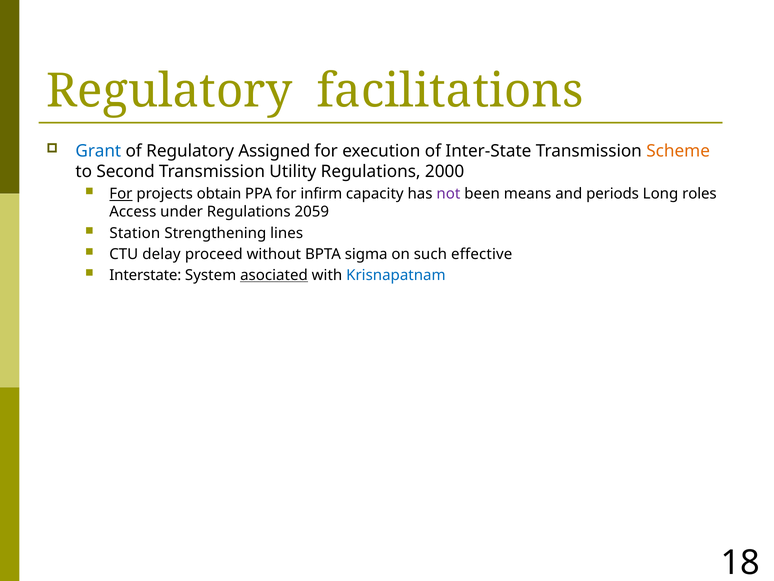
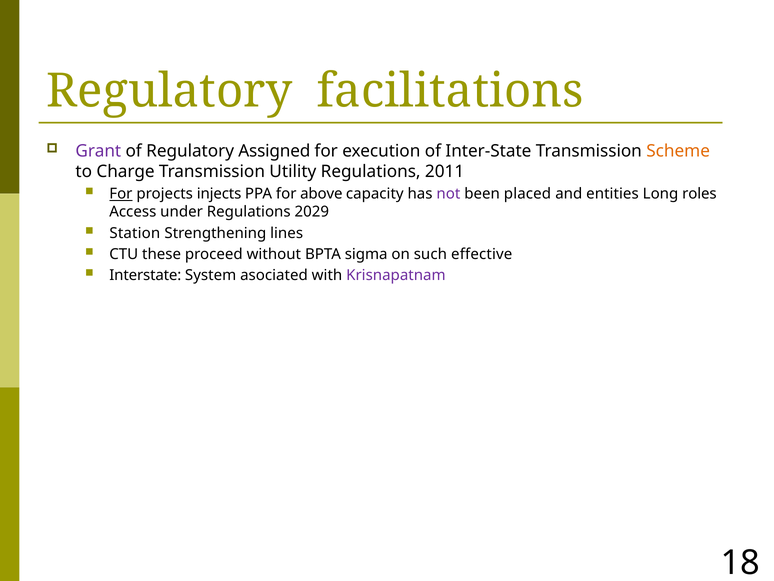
Grant colour: blue -> purple
Second: Second -> Charge
2000: 2000 -> 2011
obtain: obtain -> injects
infirm: infirm -> above
means: means -> placed
periods: periods -> entities
2059: 2059 -> 2029
delay: delay -> these
asociated underline: present -> none
Krisnapatnam colour: blue -> purple
